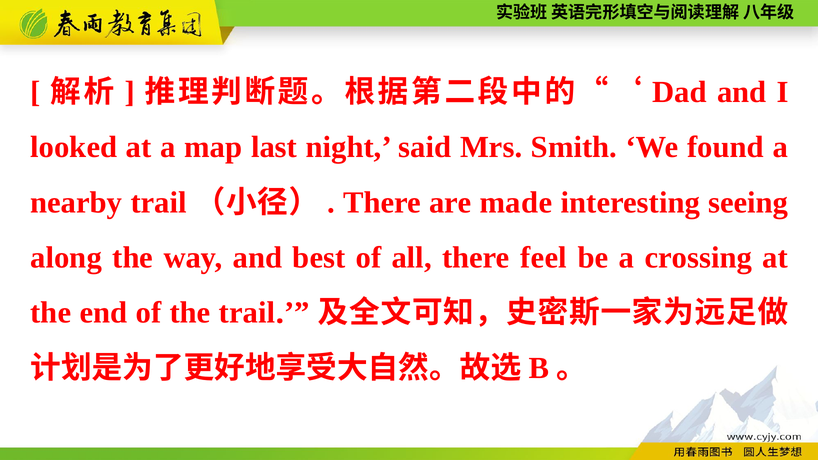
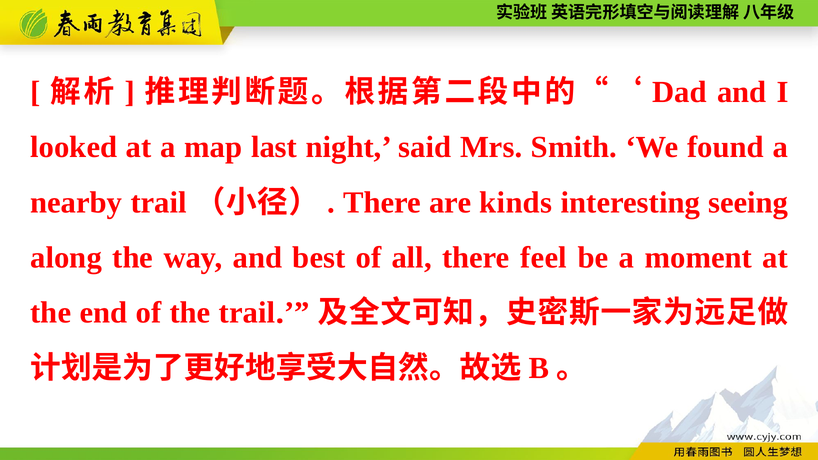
made: made -> kinds
crossing: crossing -> moment
